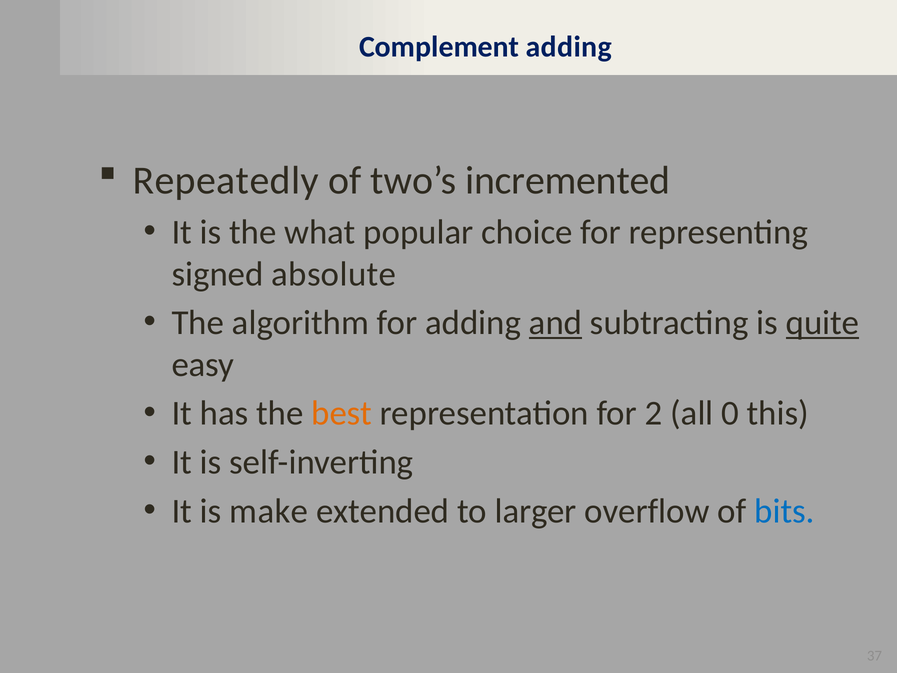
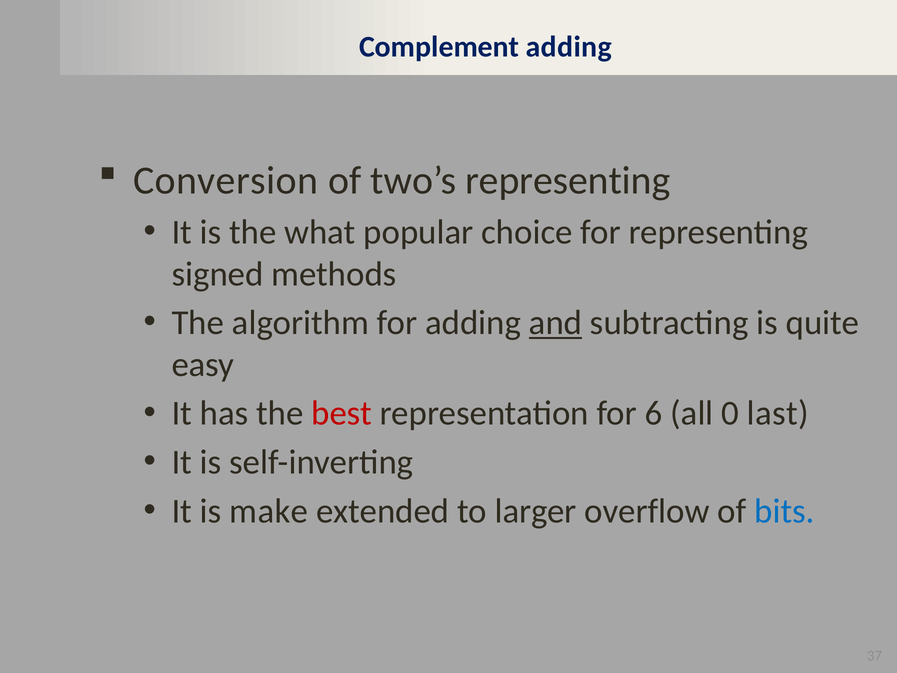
Repeatedly: Repeatedly -> Conversion
two’s incremented: incremented -> representing
absolute: absolute -> methods
quite underline: present -> none
best colour: orange -> red
2: 2 -> 6
this: this -> last
